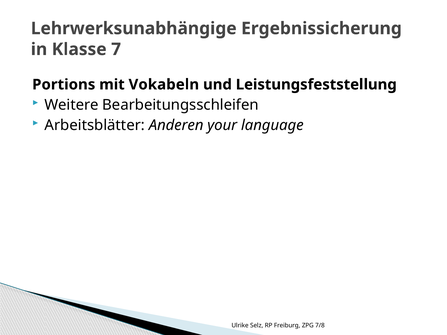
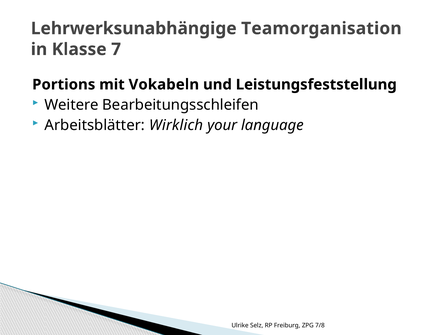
Ergebnissicherung: Ergebnissicherung -> Teamorganisation
Anderen: Anderen -> Wirklich
